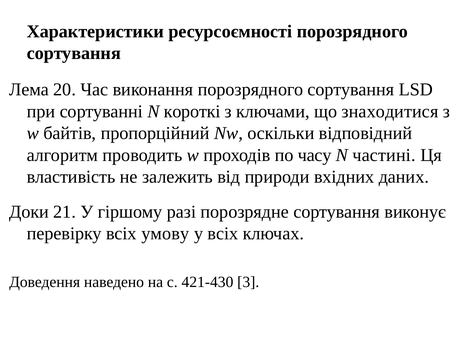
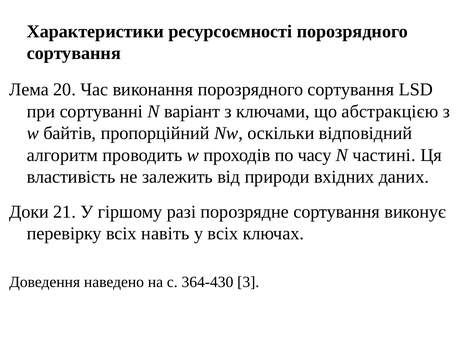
короткі: короткі -> варіант
знаходитися: знаходитися -> абстракцією
умову: умову -> навіть
421-430: 421-430 -> 364-430
